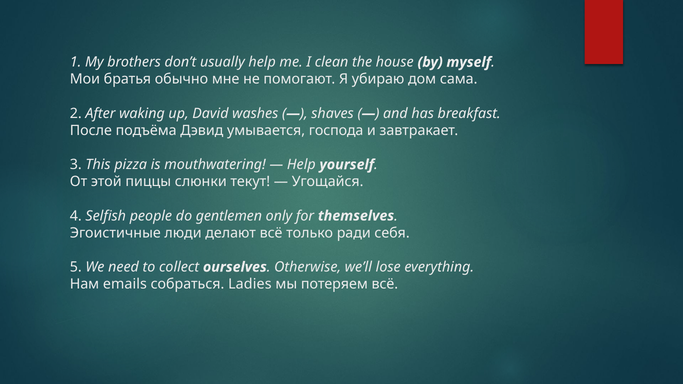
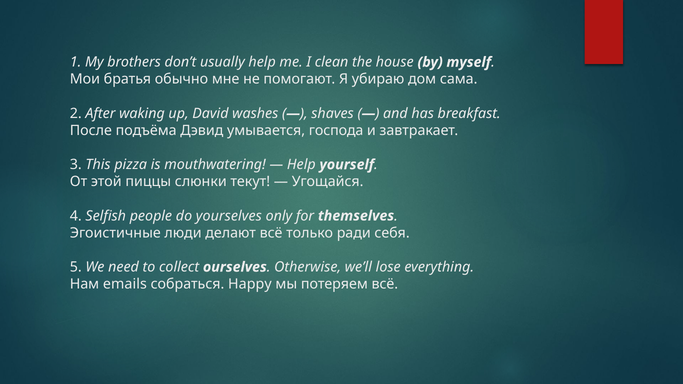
gentlemen: gentlemen -> yourselves
Ladies: Ladies -> Happy
